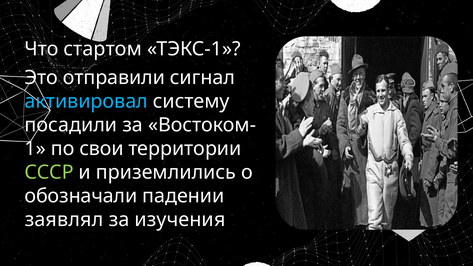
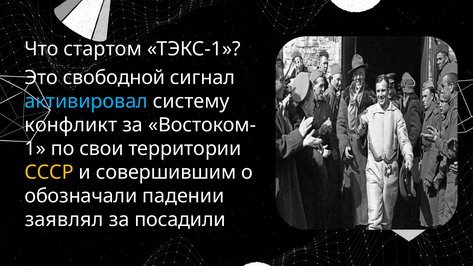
отправили: отправили -> свободной
посадили: посадили -> конфликт
СССР colour: light green -> yellow
приземлились: приземлились -> совершившим
изучения: изучения -> посадили
